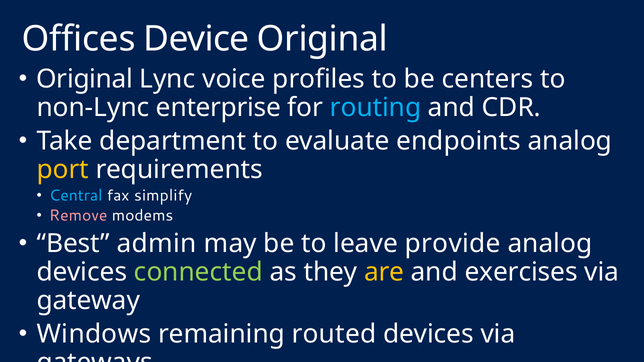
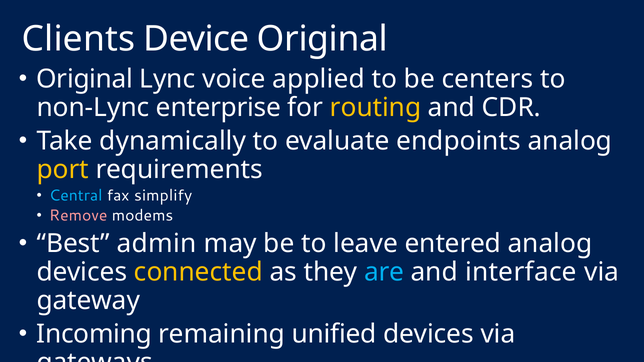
Offices: Offices -> Clients
profiles: profiles -> applied
routing colour: light blue -> yellow
department: department -> dynamically
provide: provide -> entered
connected colour: light green -> yellow
are colour: yellow -> light blue
exercises: exercises -> interface
Windows: Windows -> Incoming
routed: routed -> unified
